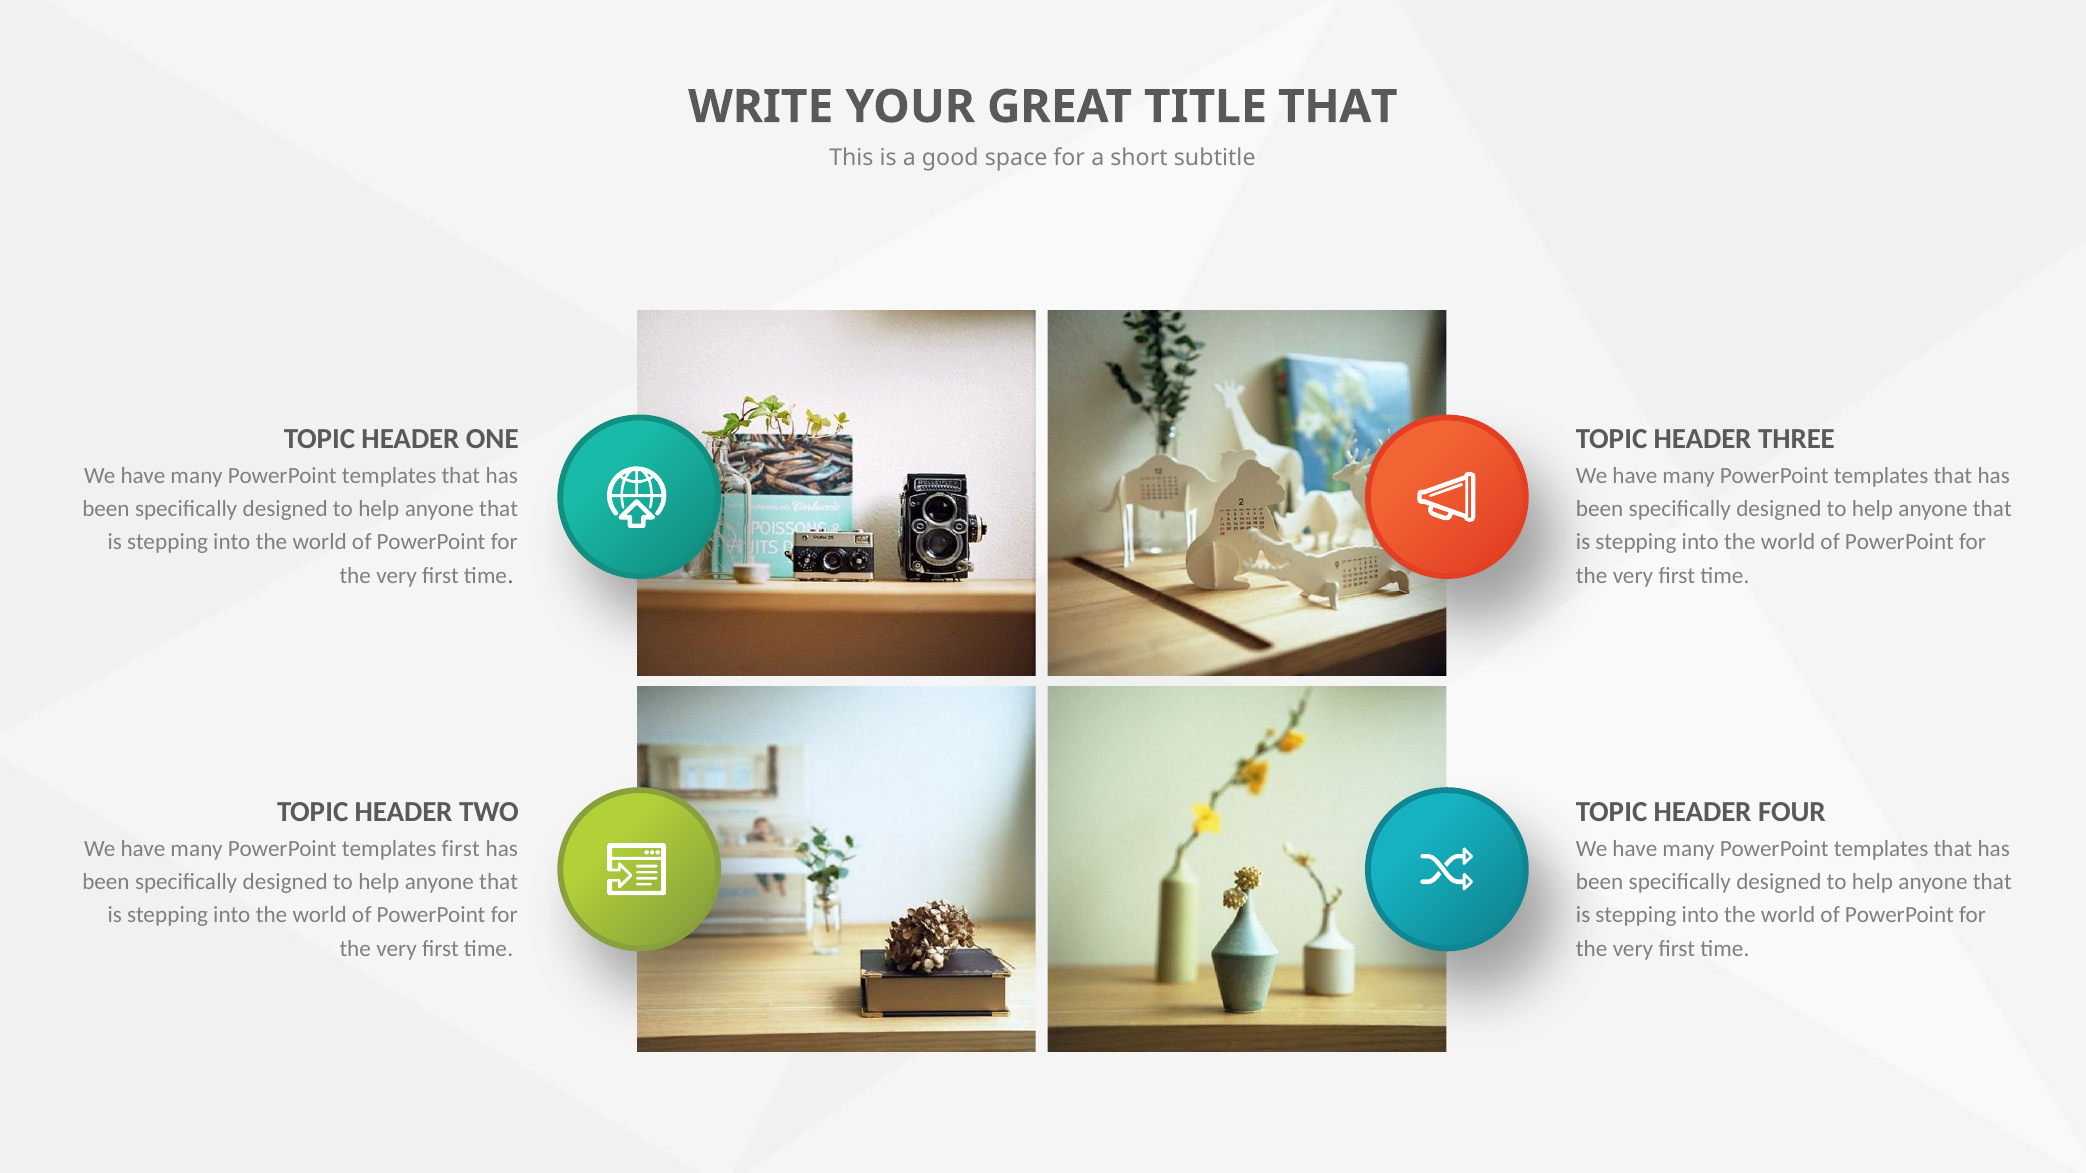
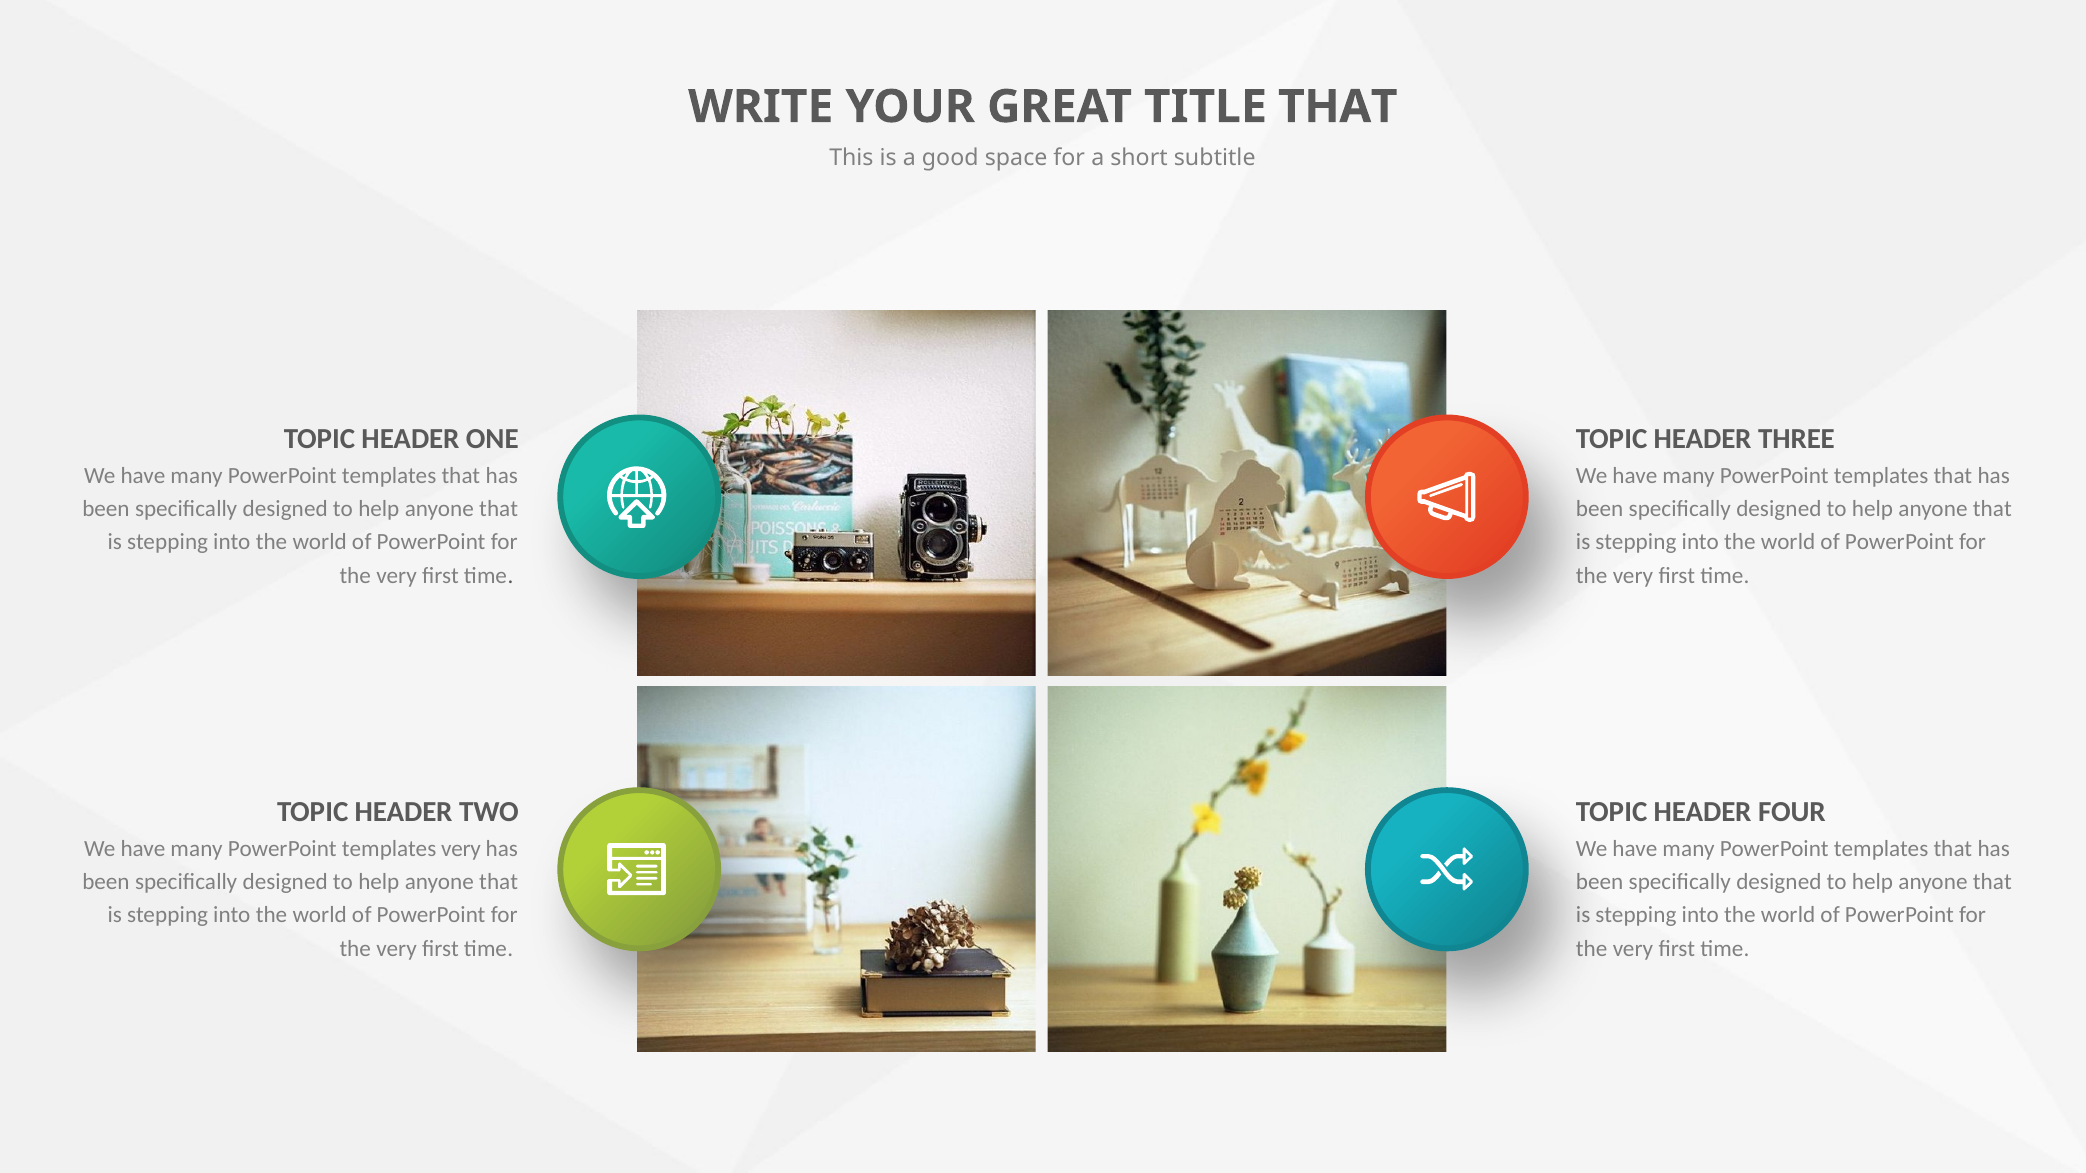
templates first: first -> very
